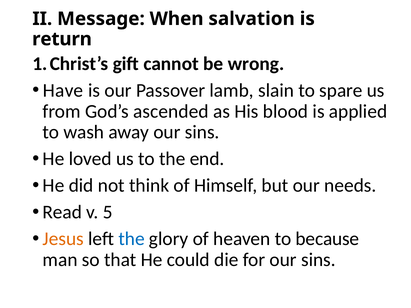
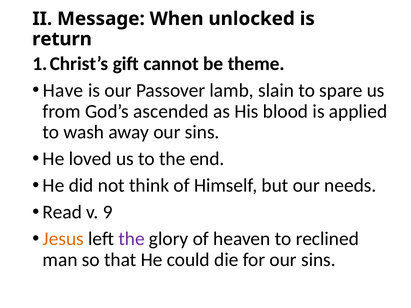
salvation: salvation -> unlocked
wrong: wrong -> theme
5: 5 -> 9
the at (132, 239) colour: blue -> purple
because: because -> reclined
